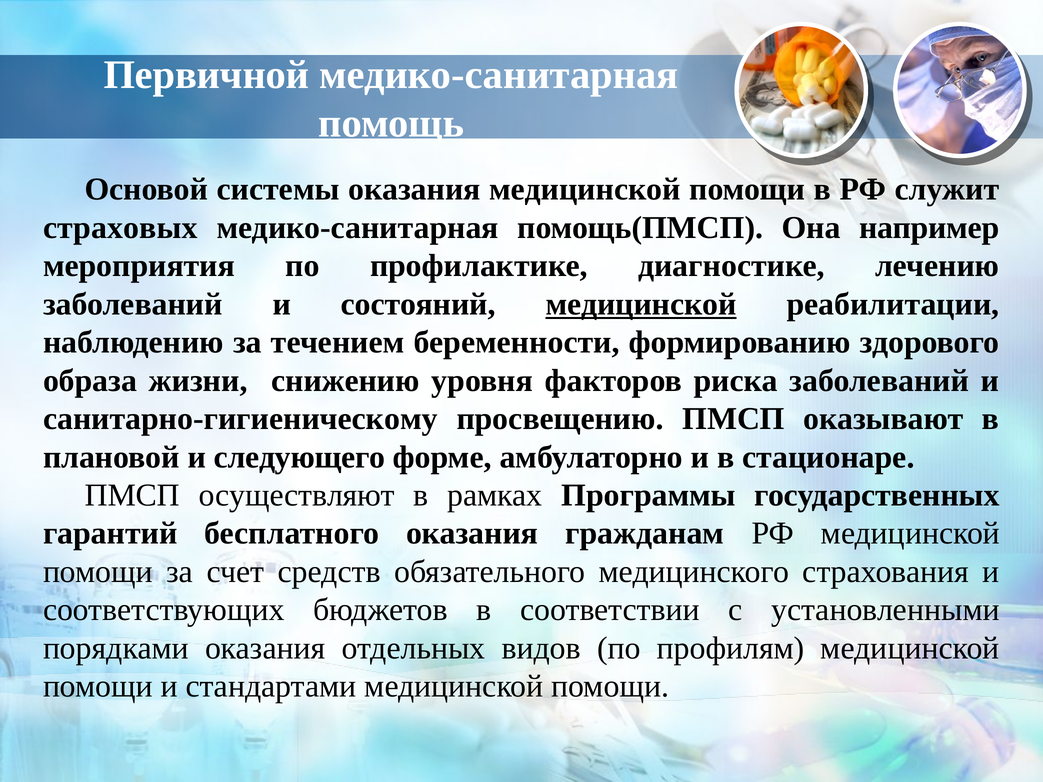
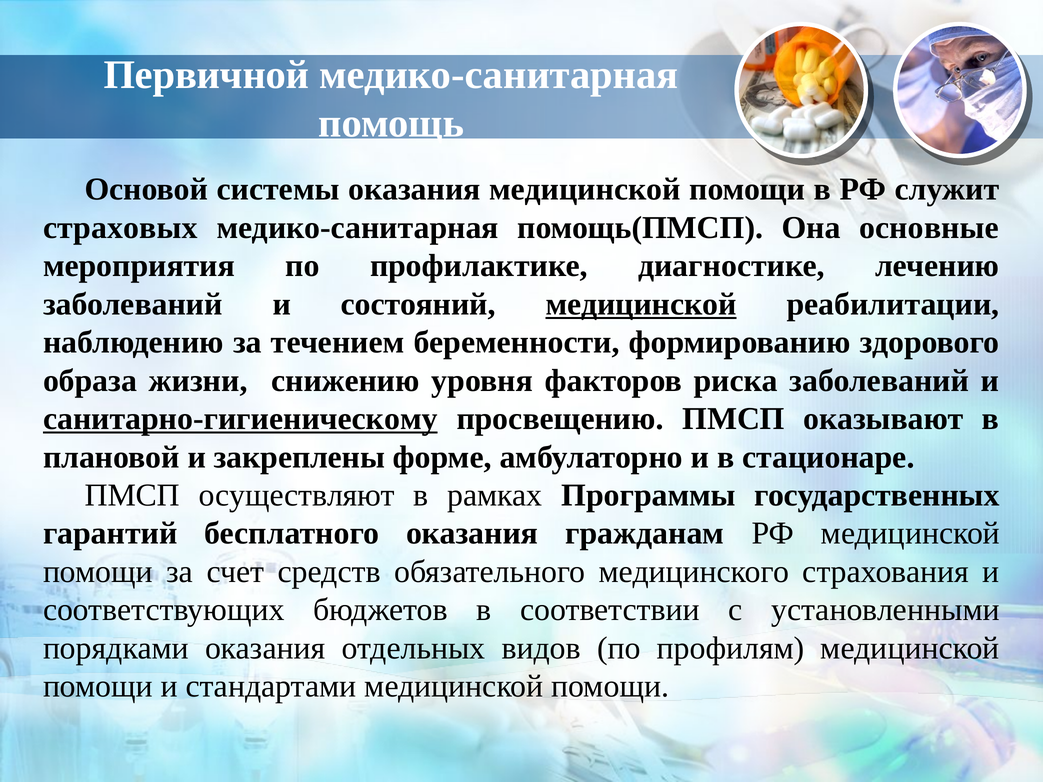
например: например -> основные
санитарно-гигиеническому underline: none -> present
следующего: следующего -> закреплены
